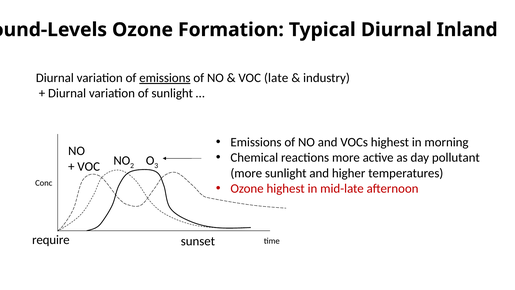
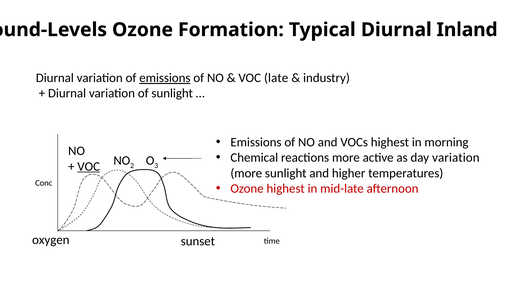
day pollutant: pollutant -> variation
VOC at (89, 166) underline: none -> present
require: require -> oxygen
